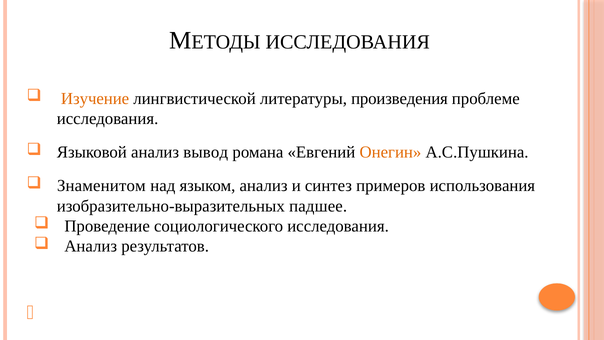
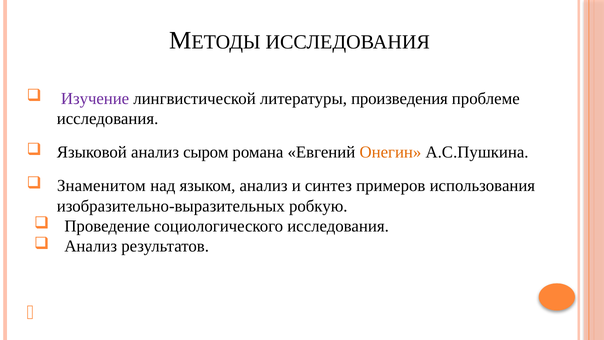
Изучение colour: orange -> purple
вывод: вывод -> сыром
падшее: падшее -> робкую
